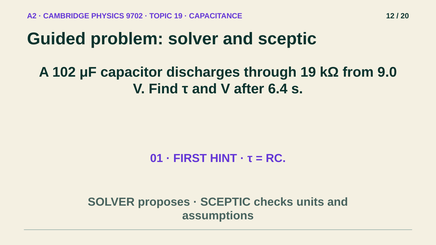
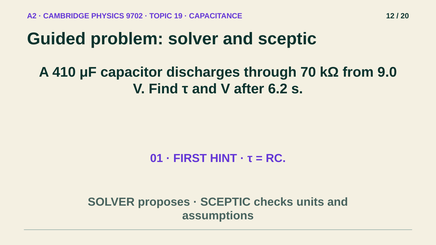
102: 102 -> 410
through 19: 19 -> 70
6.4: 6.4 -> 6.2
